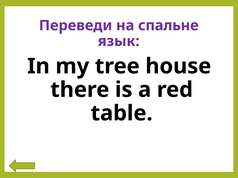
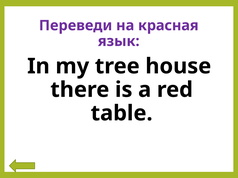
спальне: спальне -> красная
